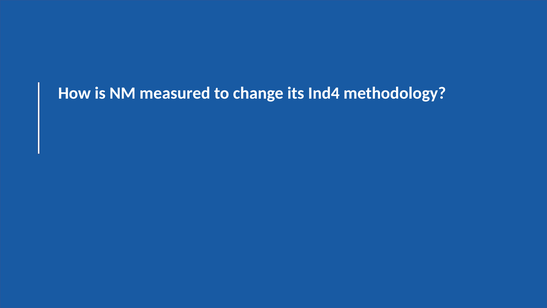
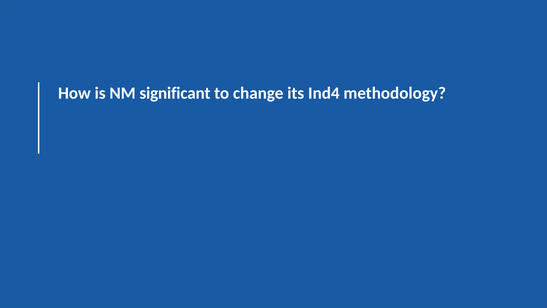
measured: measured -> significant
